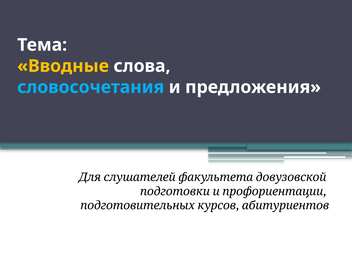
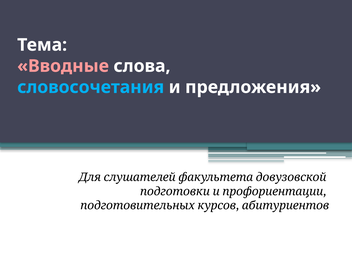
Вводные colour: yellow -> pink
